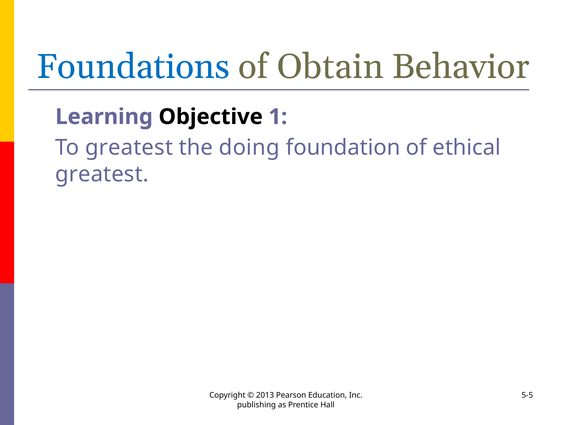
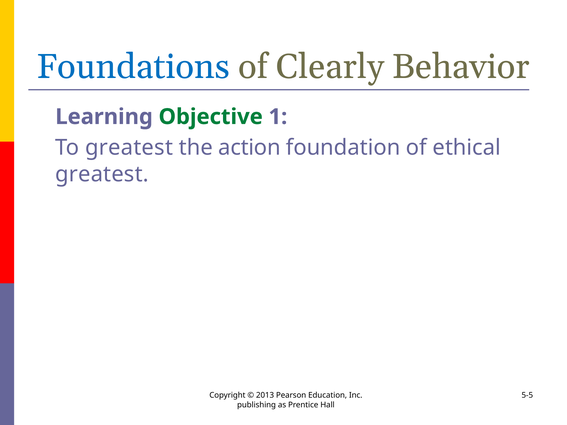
Obtain: Obtain -> Clearly
Objective colour: black -> green
doing: doing -> action
